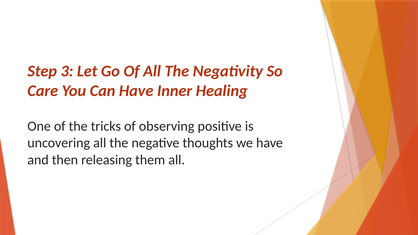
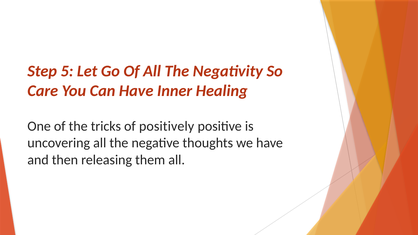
3: 3 -> 5
observing: observing -> positively
